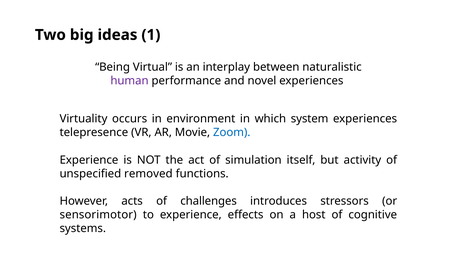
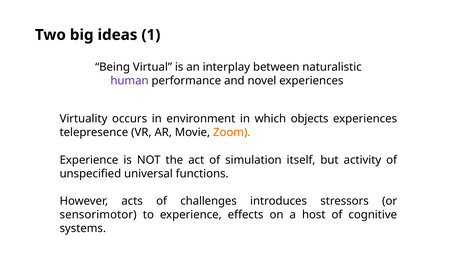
system: system -> objects
Zoom colour: blue -> orange
removed: removed -> universal
